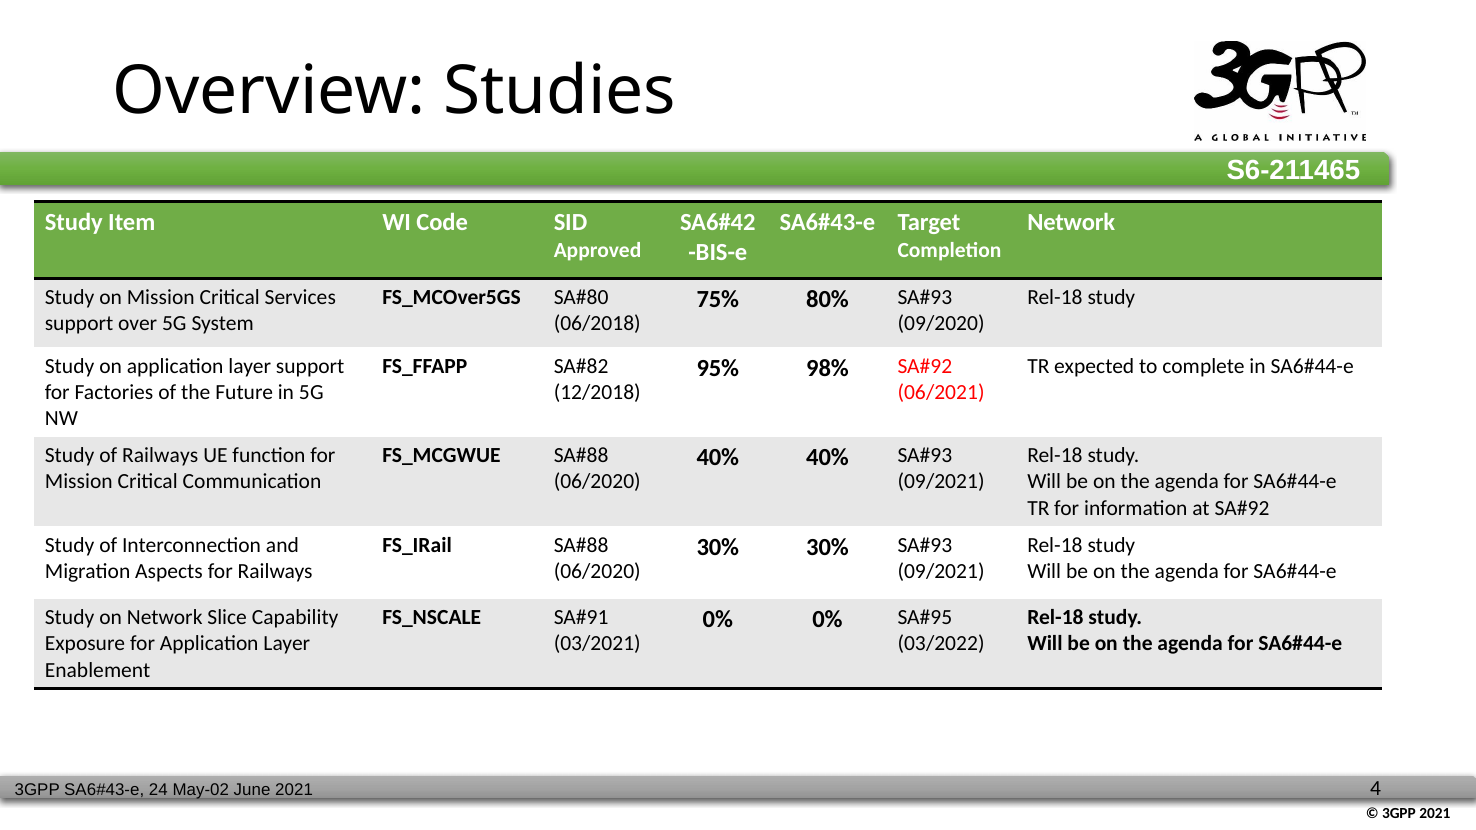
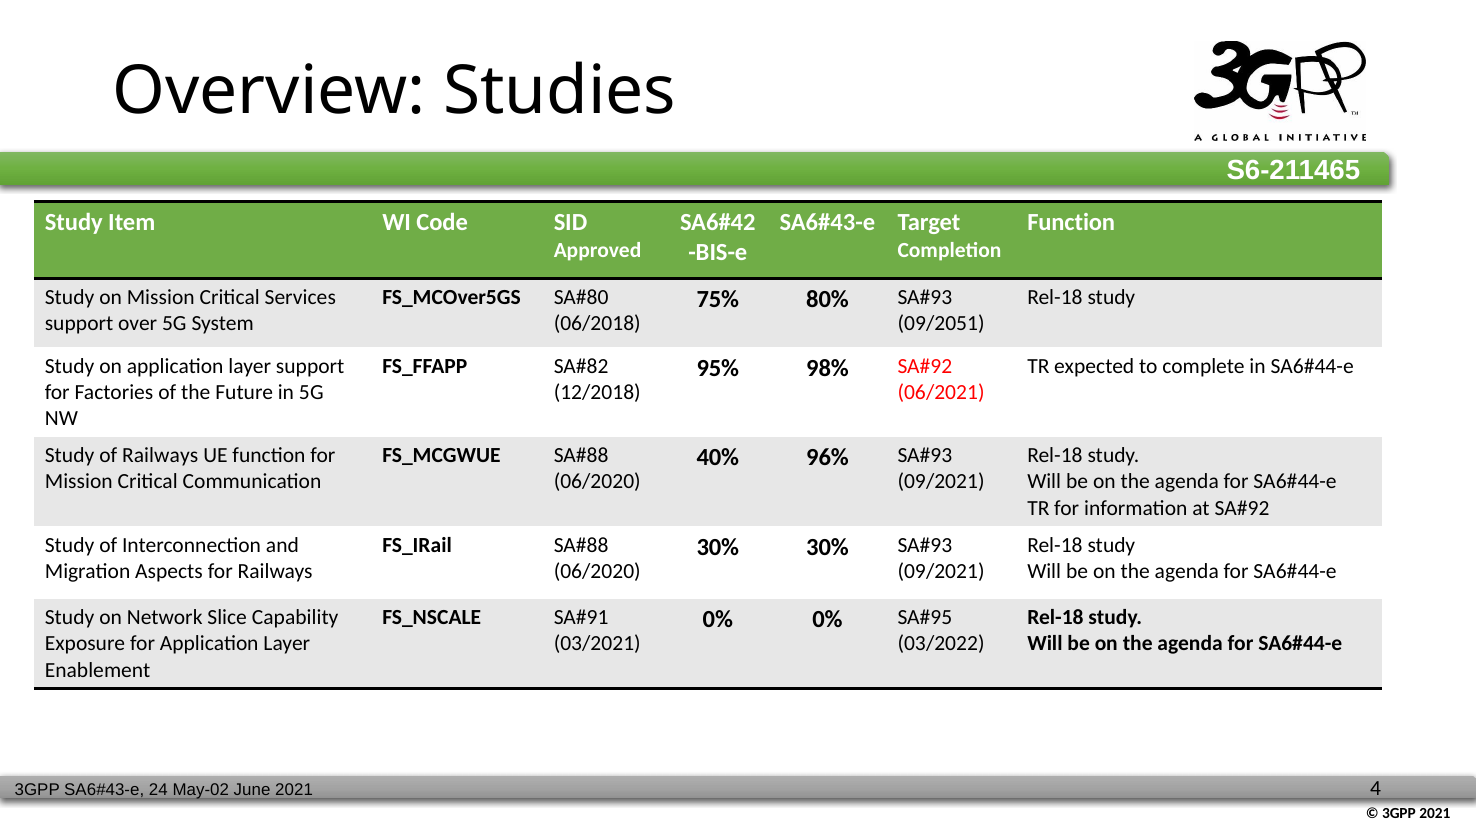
Network at (1071, 222): Network -> Function
09/2020: 09/2020 -> 09/2051
40% 40%: 40% -> 96%
